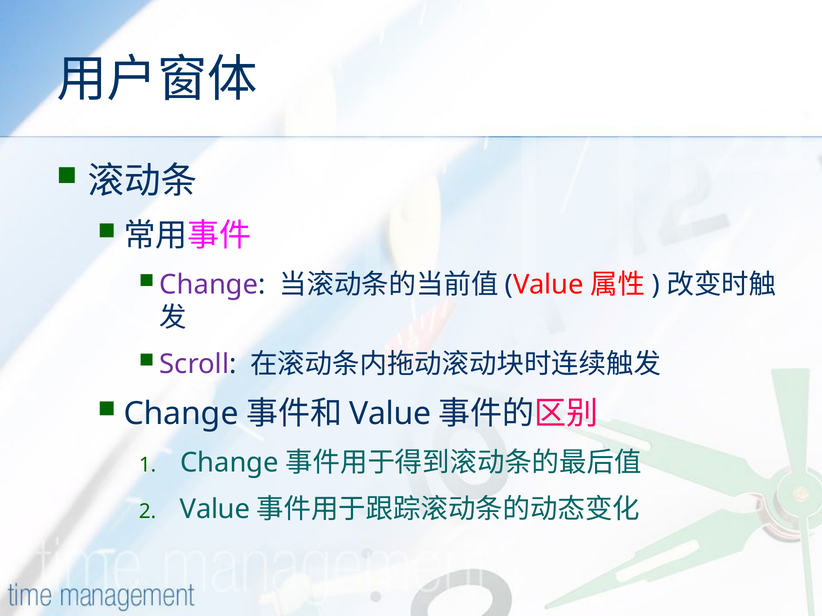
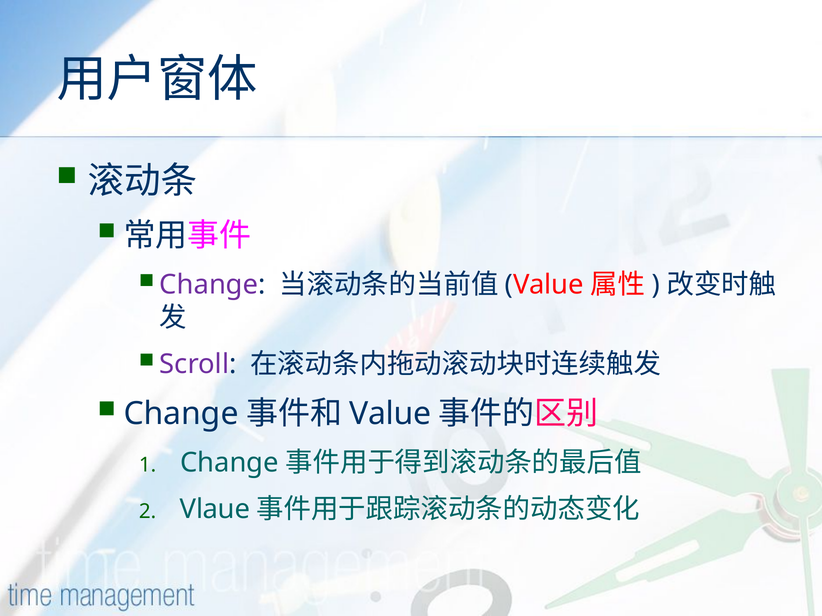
Value at (215, 510): Value -> Vlaue
